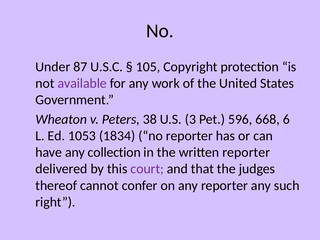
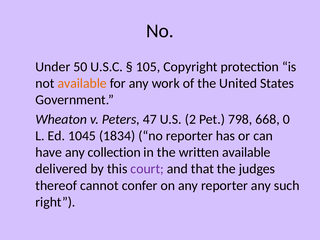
87: 87 -> 50
available at (82, 83) colour: purple -> orange
38: 38 -> 47
3: 3 -> 2
596: 596 -> 798
6: 6 -> 0
1053: 1053 -> 1045
written reporter: reporter -> available
